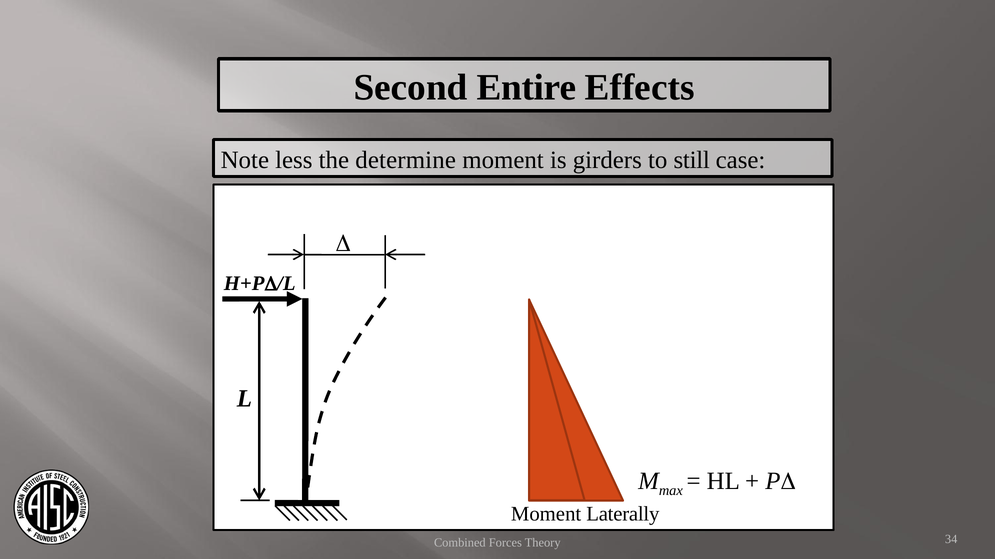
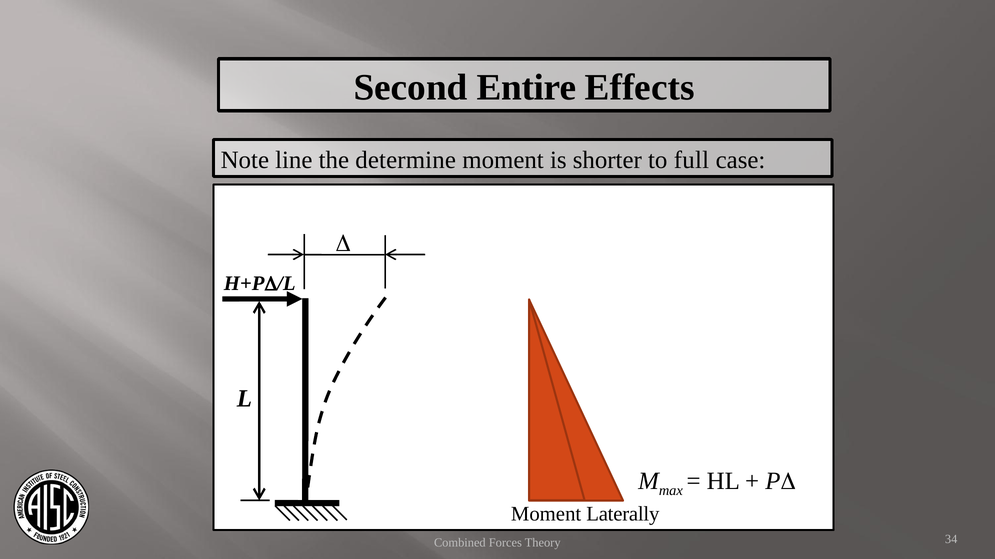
less: less -> line
girders: girders -> shorter
still: still -> full
